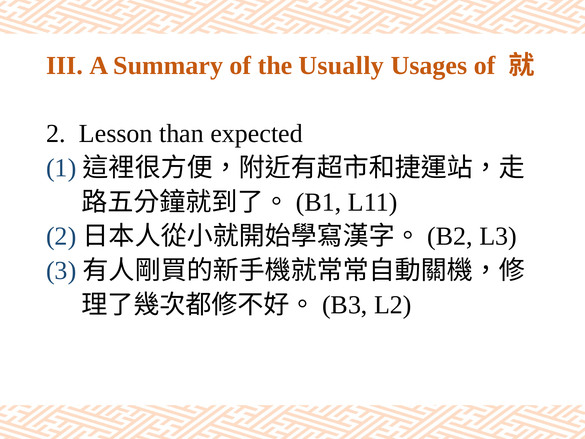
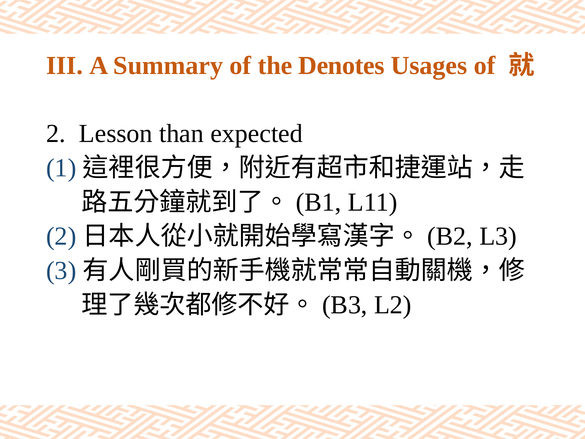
Usually: Usually -> Denotes
